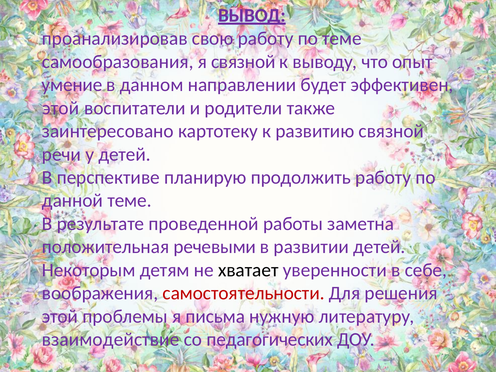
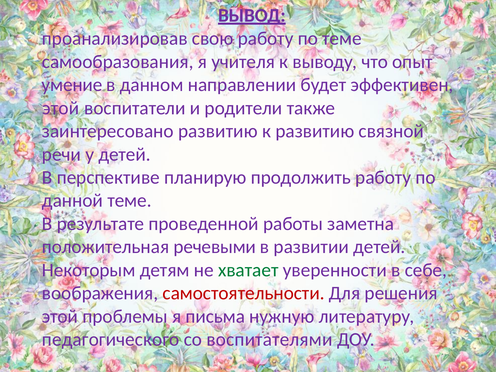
я связной: связной -> учителя
заинтересовано картотеку: картотеку -> развитию
хватает colour: black -> green
взаимодействие: взаимодействие -> педагогического
педагогических: педагогических -> воспитателями
